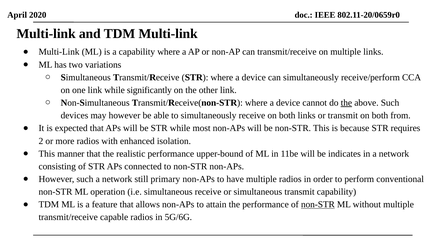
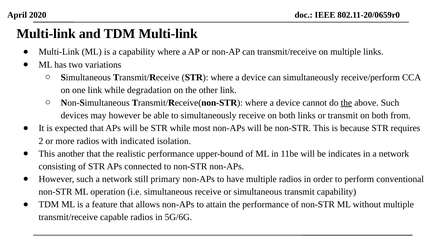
significantly: significantly -> degradation
enhanced: enhanced -> indicated
manner: manner -> another
non-STR at (318, 204) underline: present -> none
